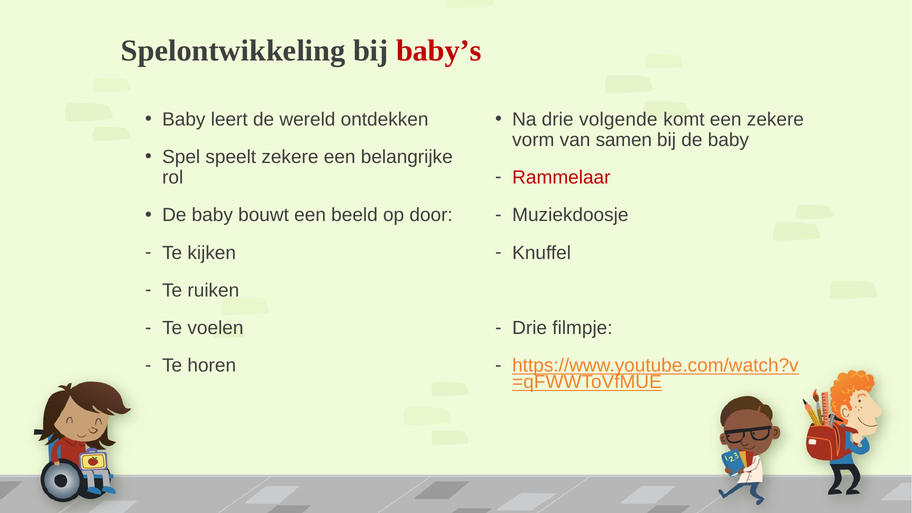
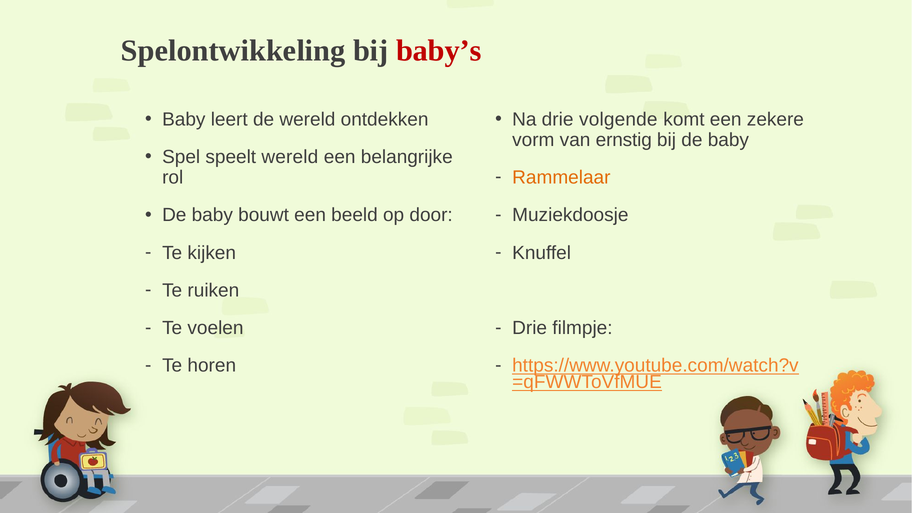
samen: samen -> ernstig
speelt zekere: zekere -> wereld
Rammelaar colour: red -> orange
